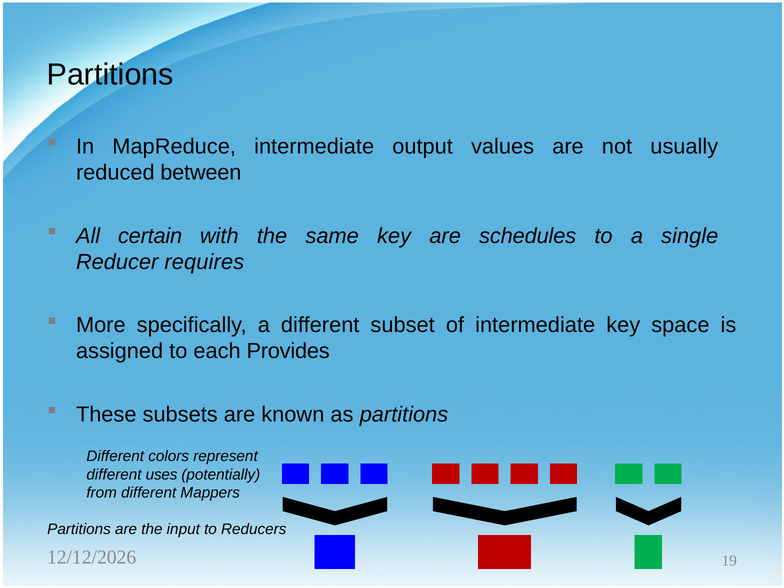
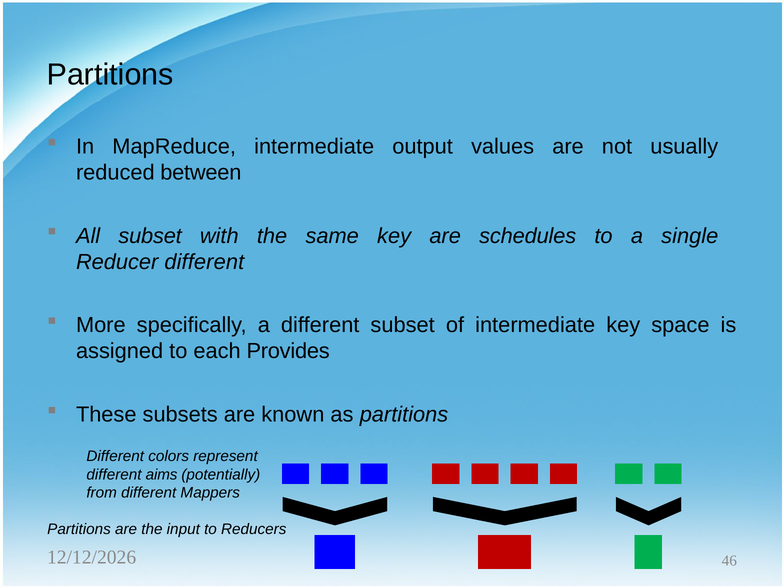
All certain: certain -> subset
Reducer requires: requires -> different
uses: uses -> aims
19: 19 -> 46
